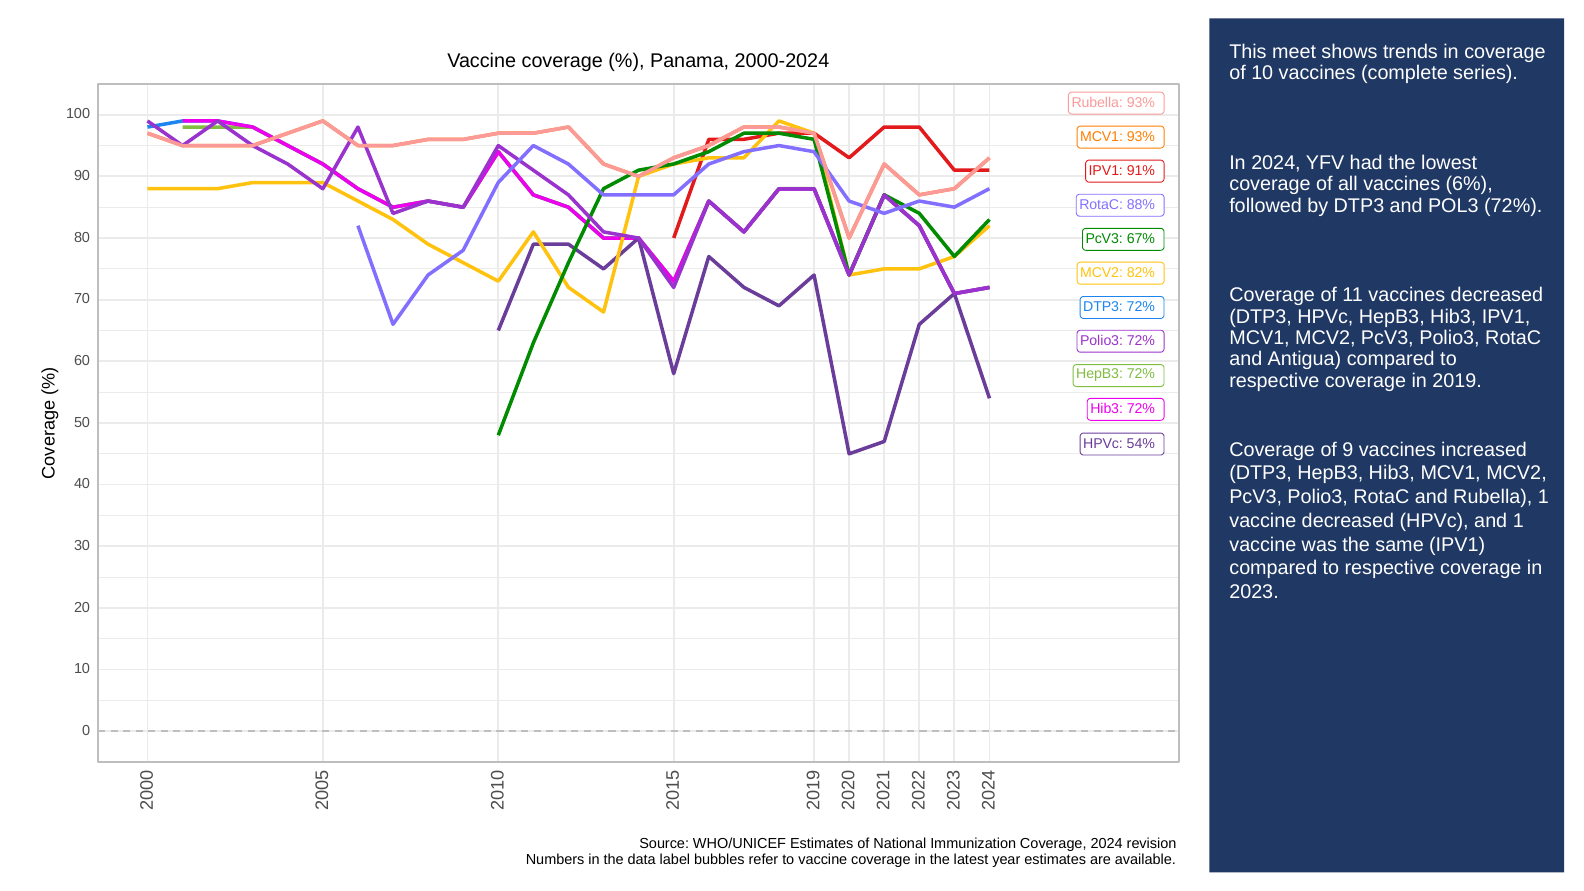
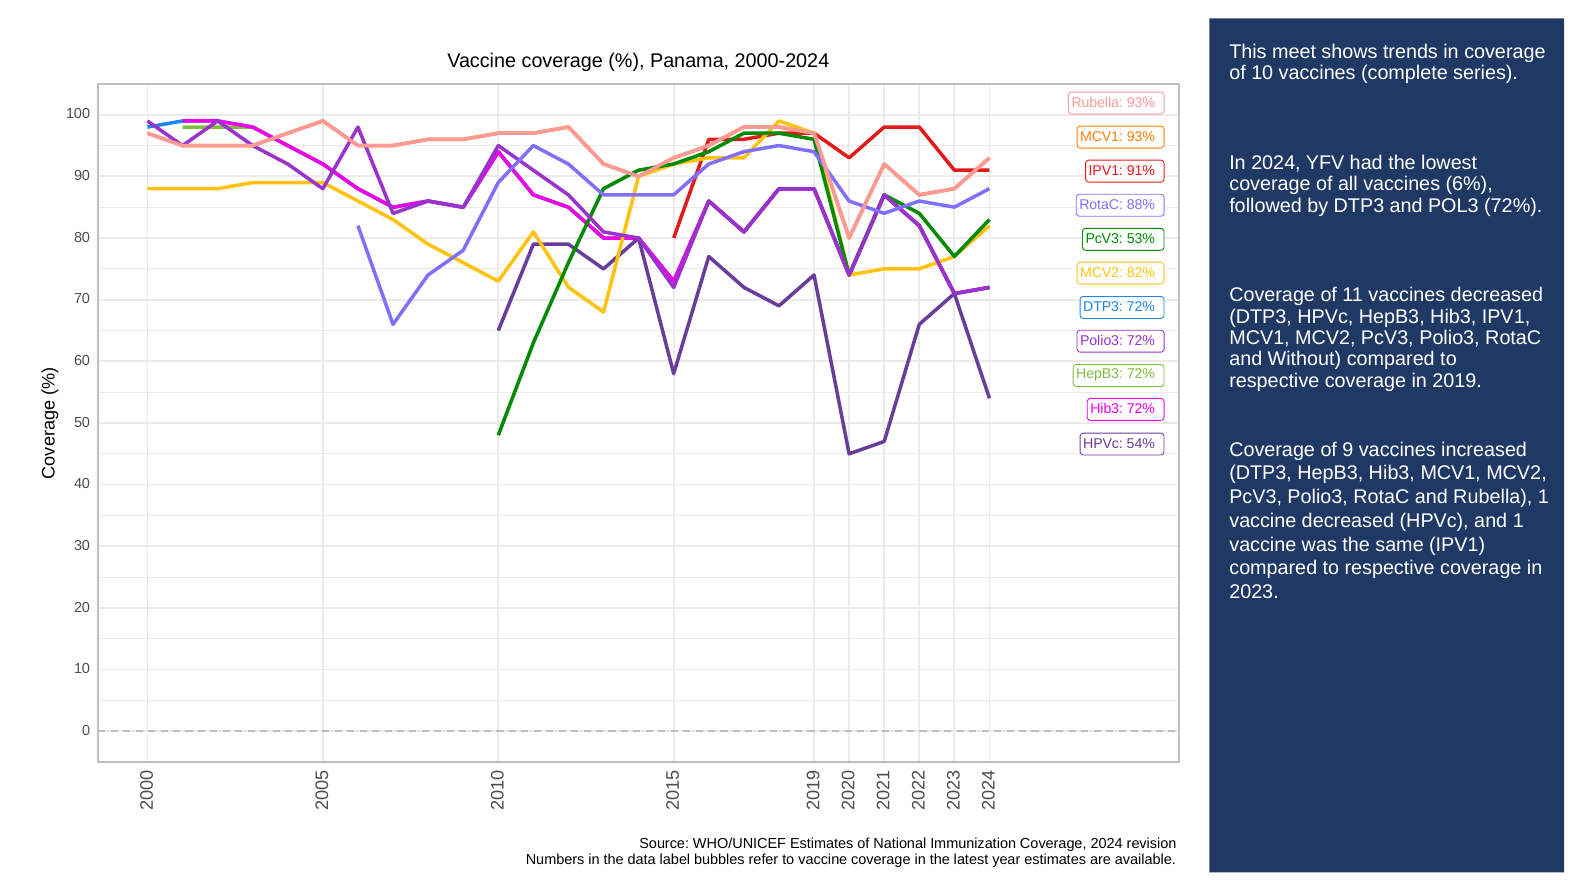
67%: 67% -> 53%
Antigua: Antigua -> Without
